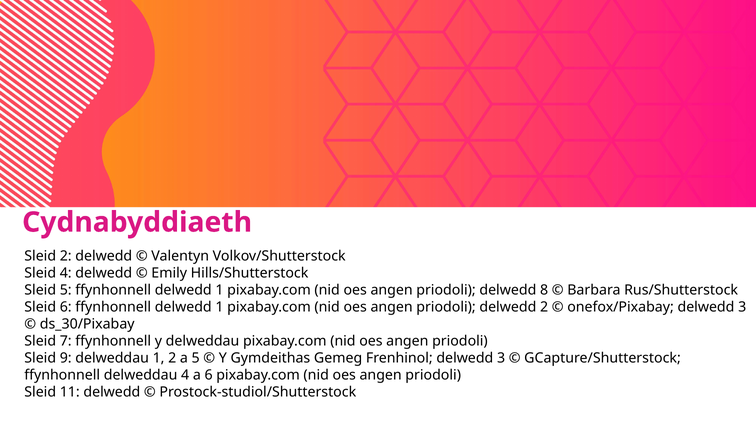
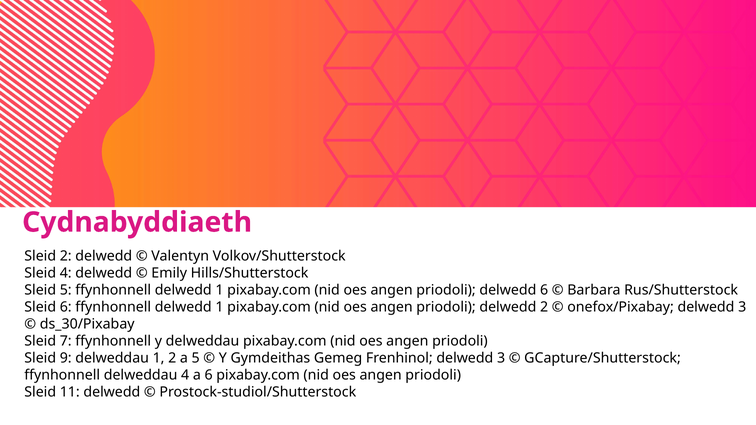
delwedd 8: 8 -> 6
